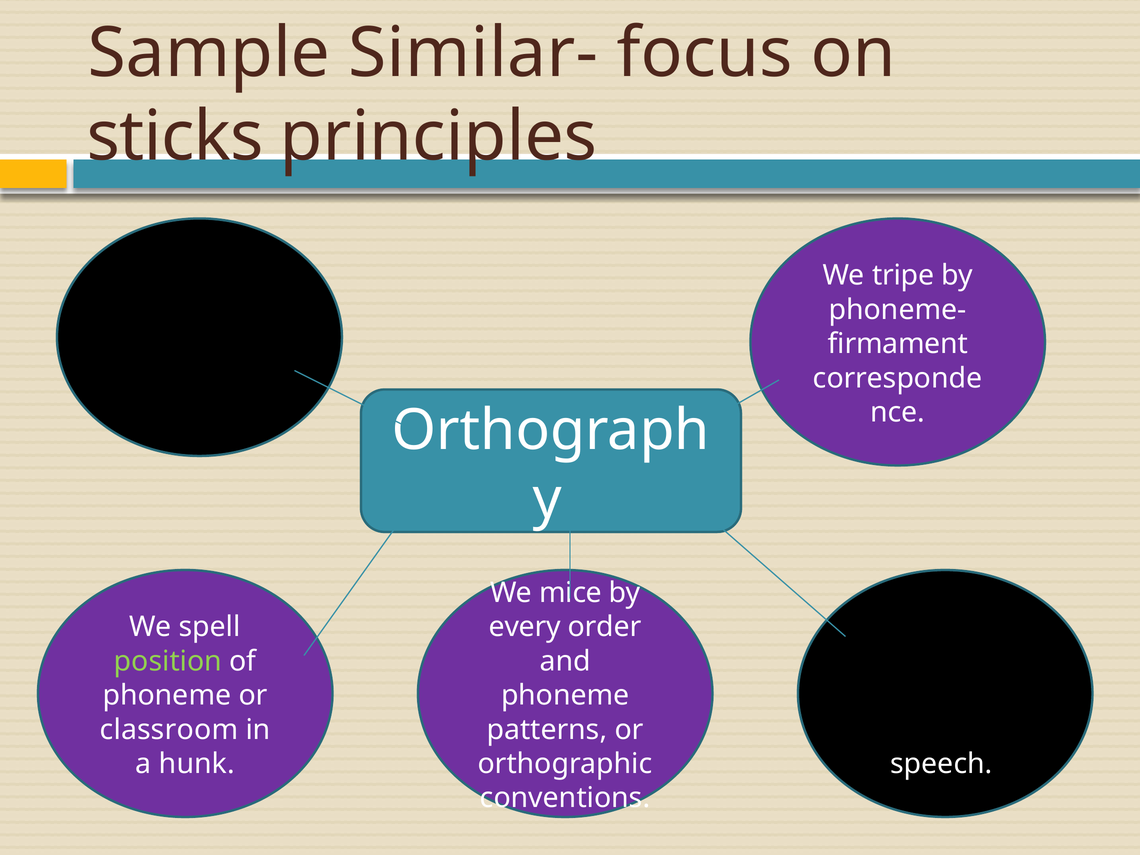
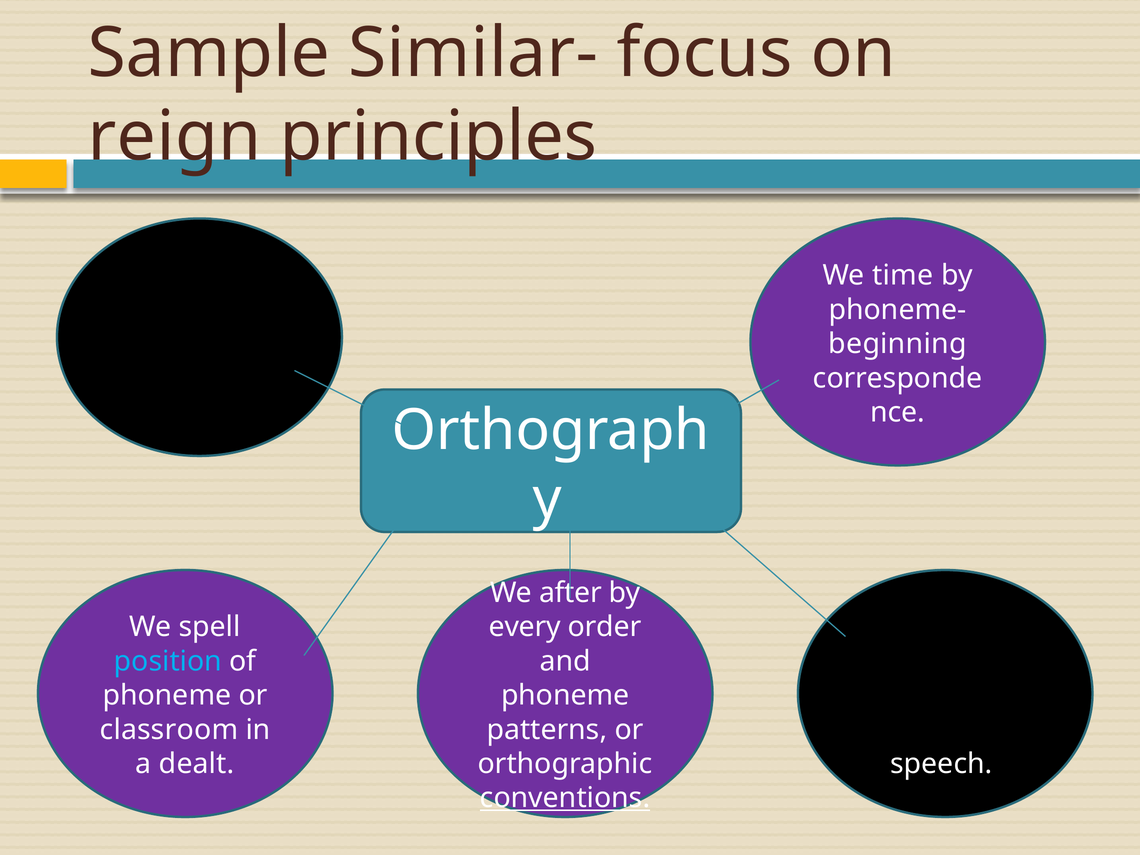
sticks: sticks -> reign
tripe: tripe -> time
firmament: firmament -> beginning
mice: mice -> after
position colour: light green -> light blue
hunk: hunk -> dealt
conventions underline: none -> present
